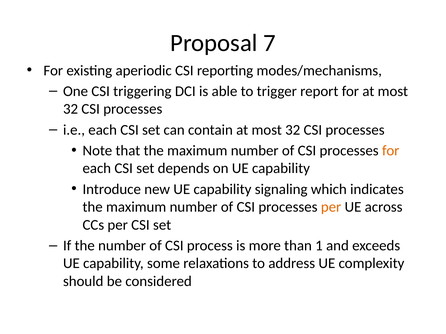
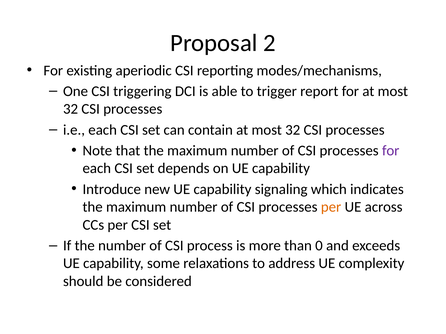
7: 7 -> 2
for at (391, 151) colour: orange -> purple
1: 1 -> 0
